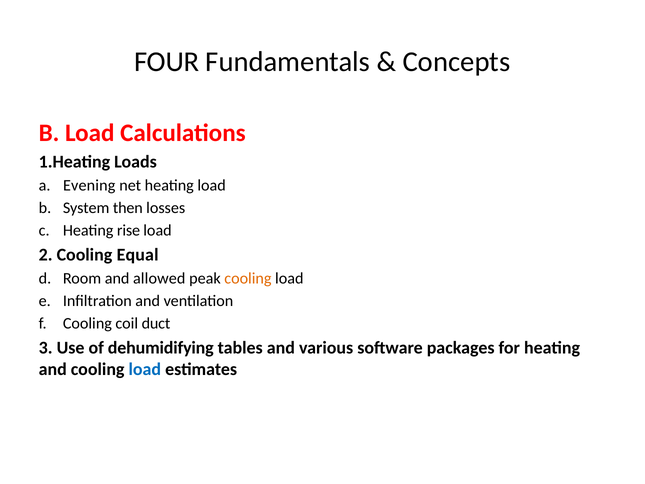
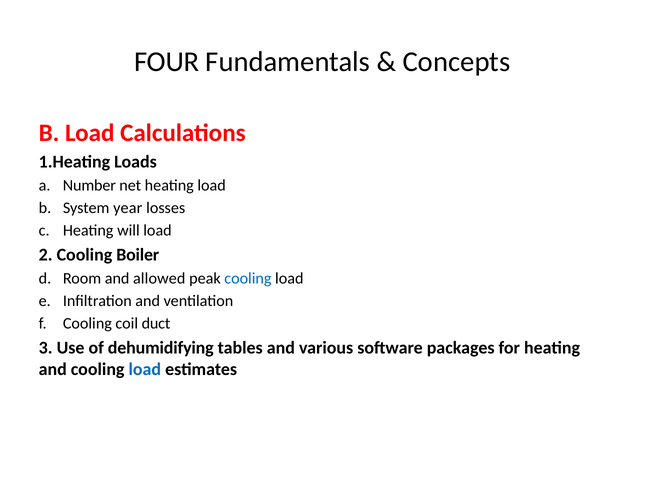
Evening: Evening -> Number
then: then -> year
rise: rise -> will
Equal: Equal -> Boiler
cooling at (248, 278) colour: orange -> blue
